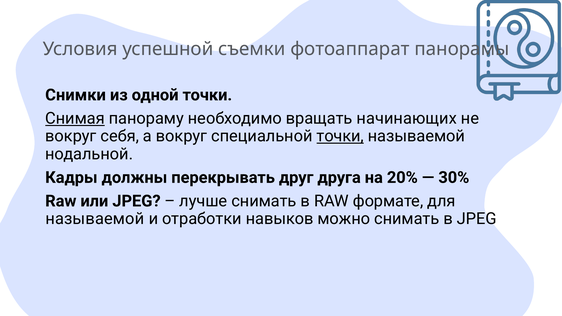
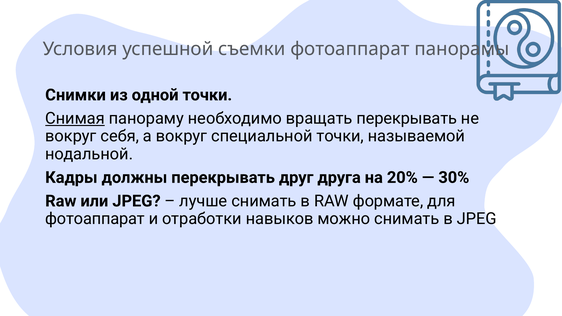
вращать начинающих: начинающих -> перекрывать
точки at (340, 136) underline: present -> none
называемой at (95, 219): называемой -> фотоаппарат
